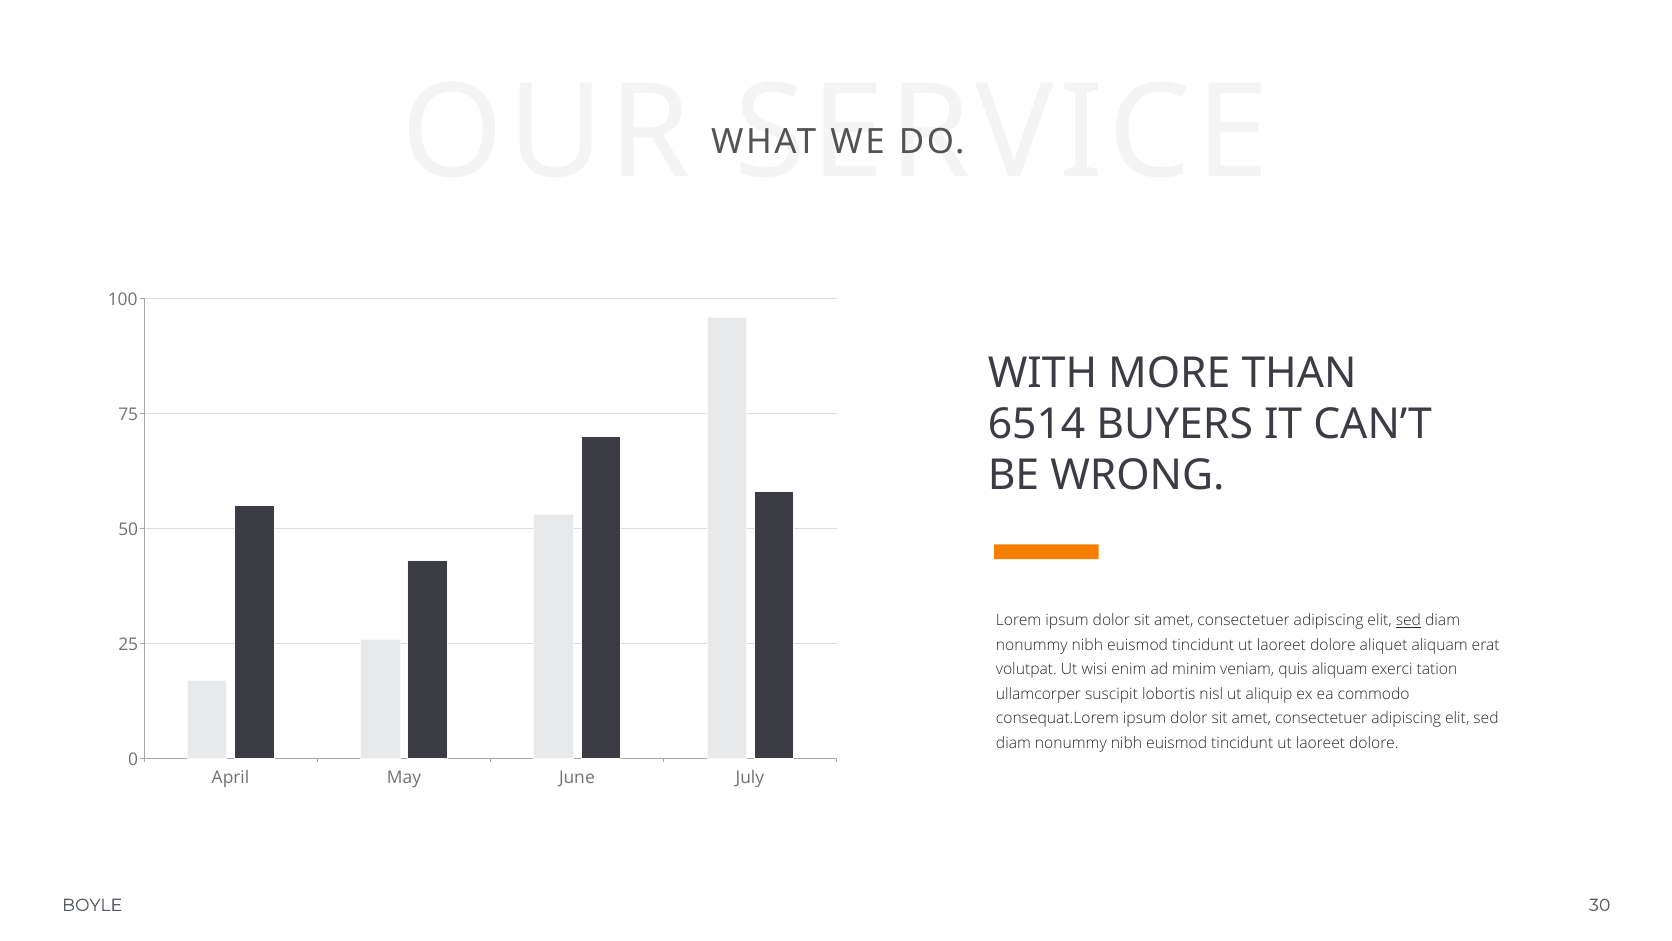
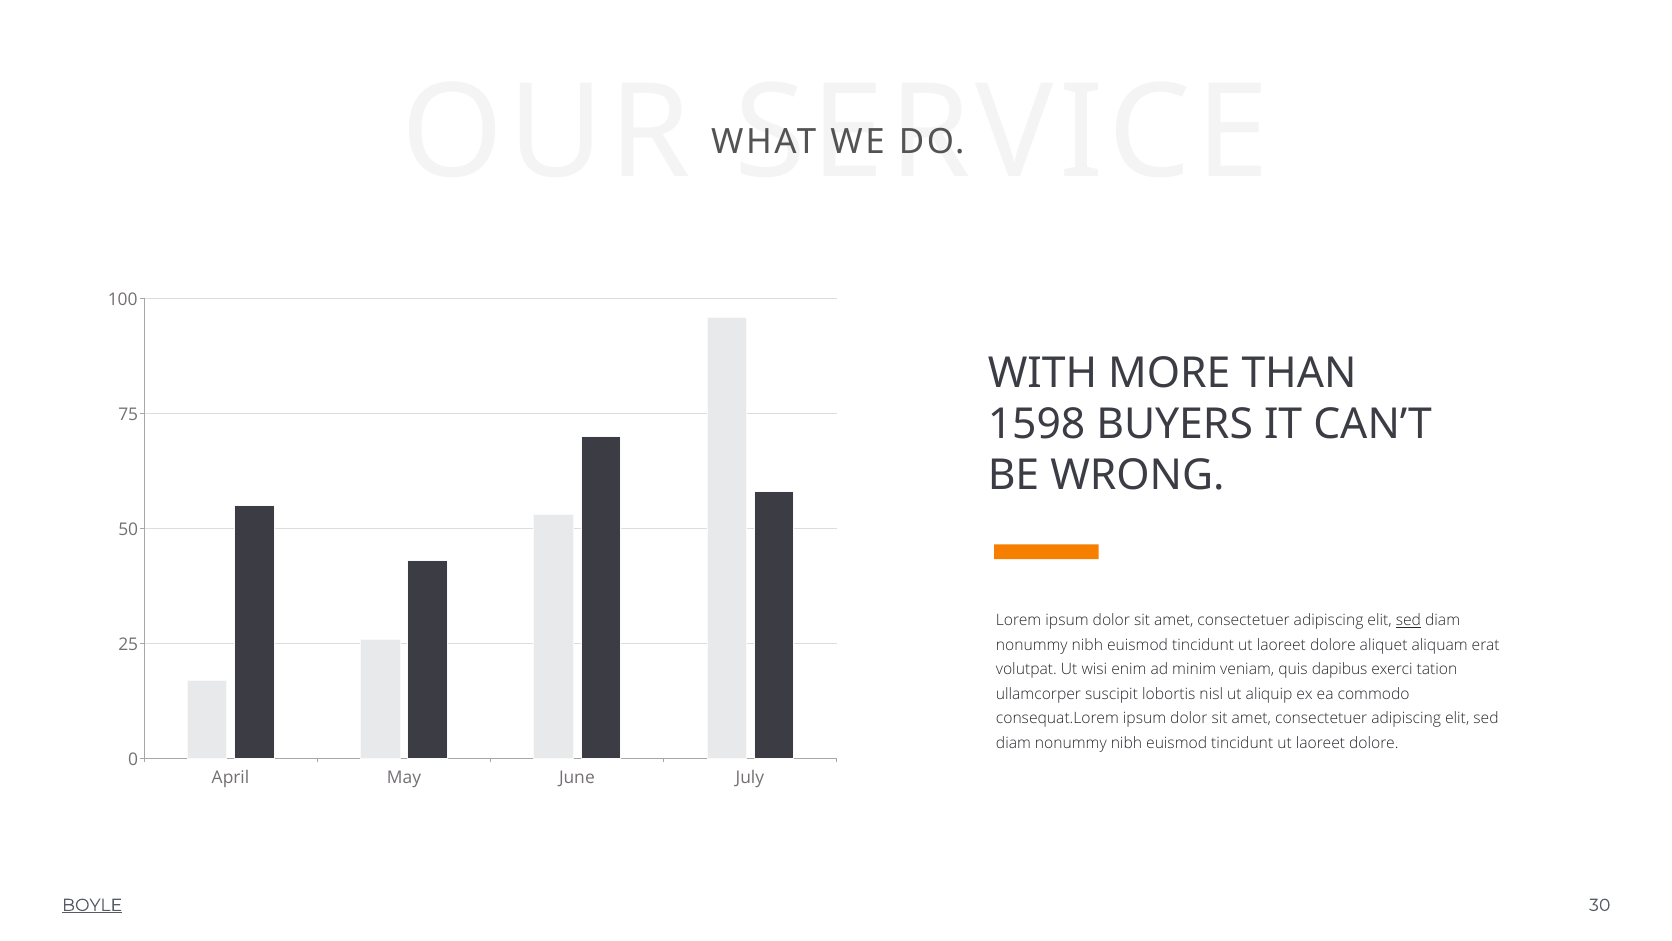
6514: 6514 -> 1598
quis aliquam: aliquam -> dapibus
BOYLE underline: none -> present
